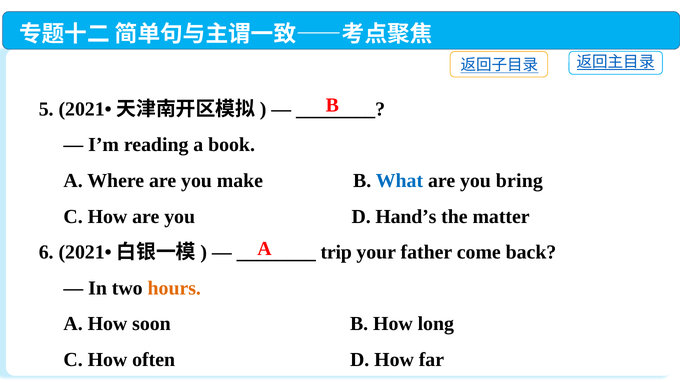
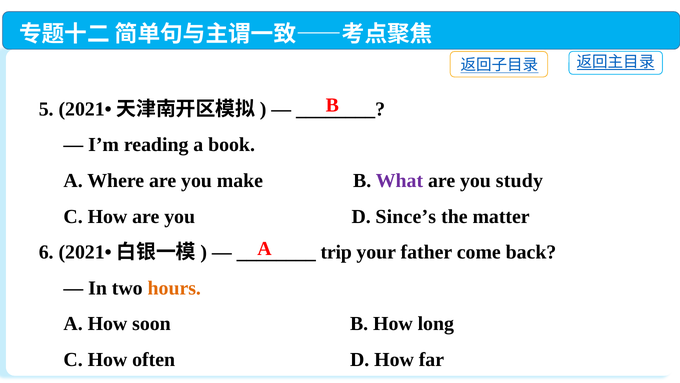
What colour: blue -> purple
bring: bring -> study
Hand’s: Hand’s -> Since’s
